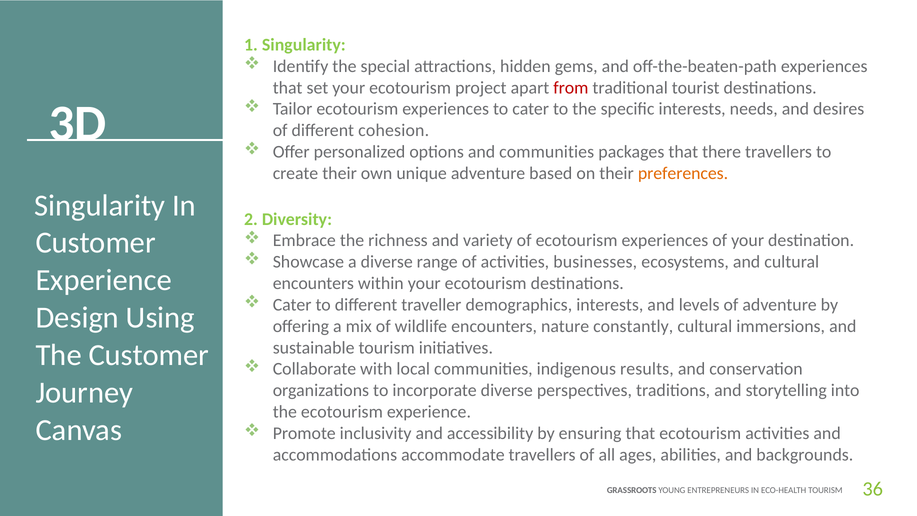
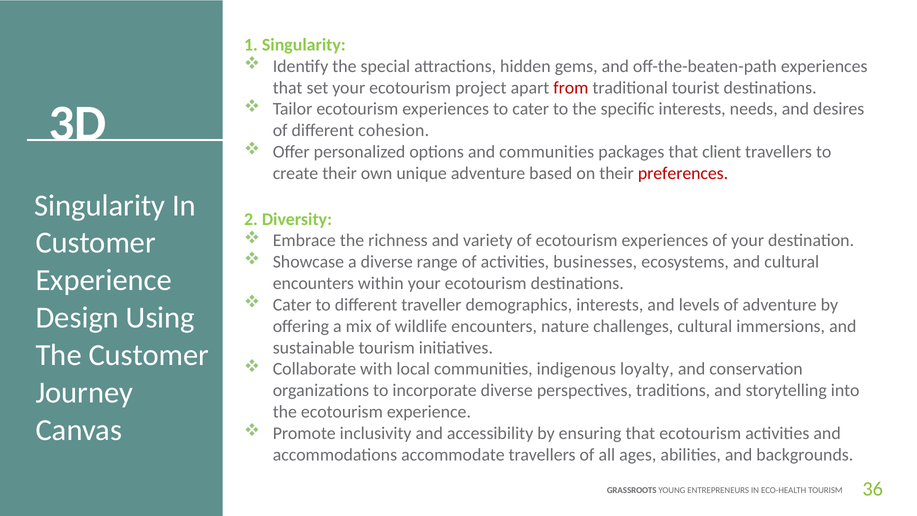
there: there -> client
preferences colour: orange -> red
constantly: constantly -> challenges
results: results -> loyalty
